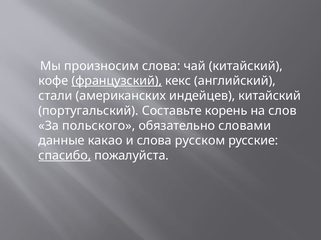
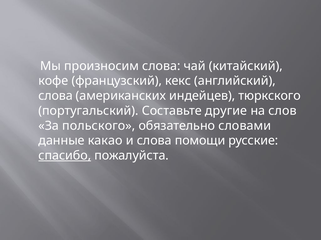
французский underline: present -> none
стали at (55, 96): стали -> слова
индейцев китайский: китайский -> тюркского
корень: корень -> другие
русском: русском -> помощи
